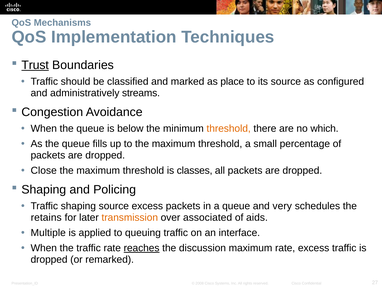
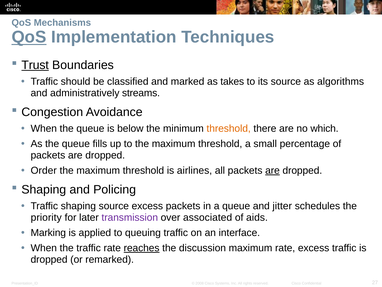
QoS at (29, 37) underline: none -> present
place: place -> takes
configured: configured -> algorithms
Close: Close -> Order
classes: classes -> airlines
are at (272, 170) underline: none -> present
very: very -> jitter
retains: retains -> priority
transmission colour: orange -> purple
Multiple: Multiple -> Marking
